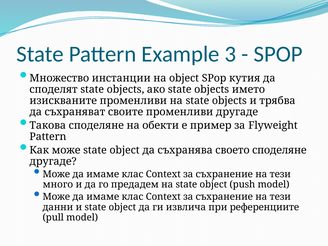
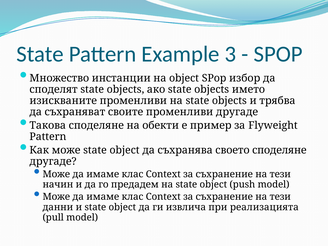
кутия: кутия -> избор
много: много -> начин
референциите: референциите -> реализацията
